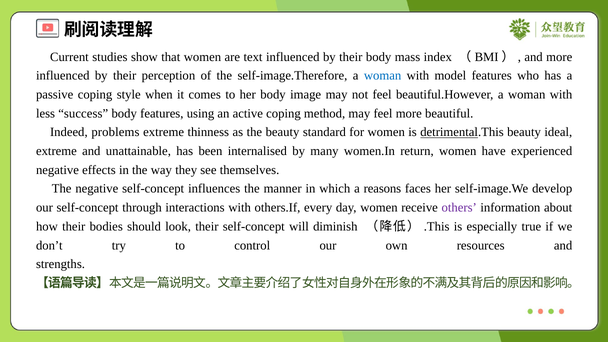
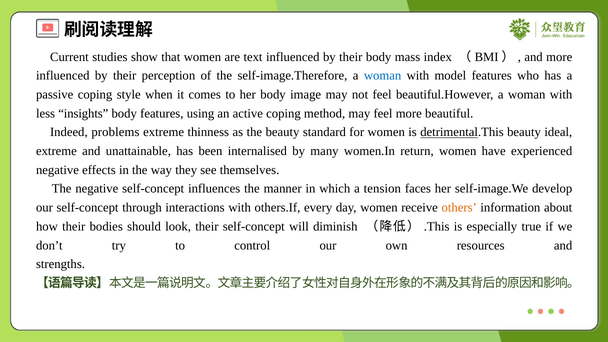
success: success -> insights
reasons: reasons -> tension
others colour: purple -> orange
